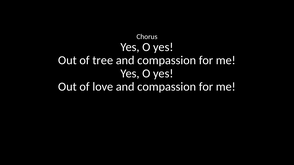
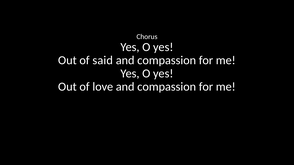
tree: tree -> said
